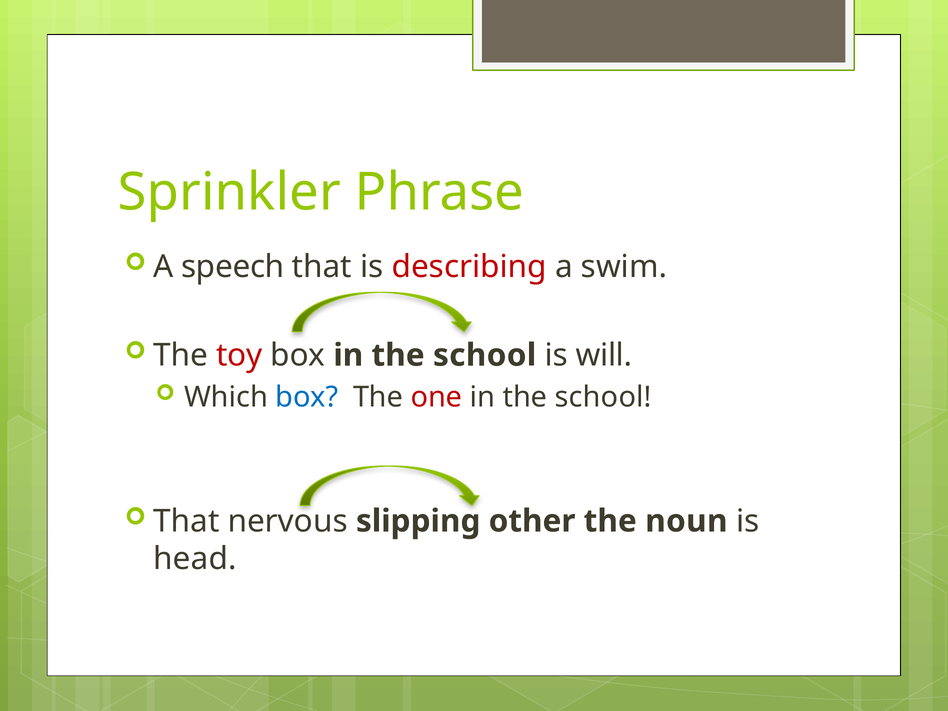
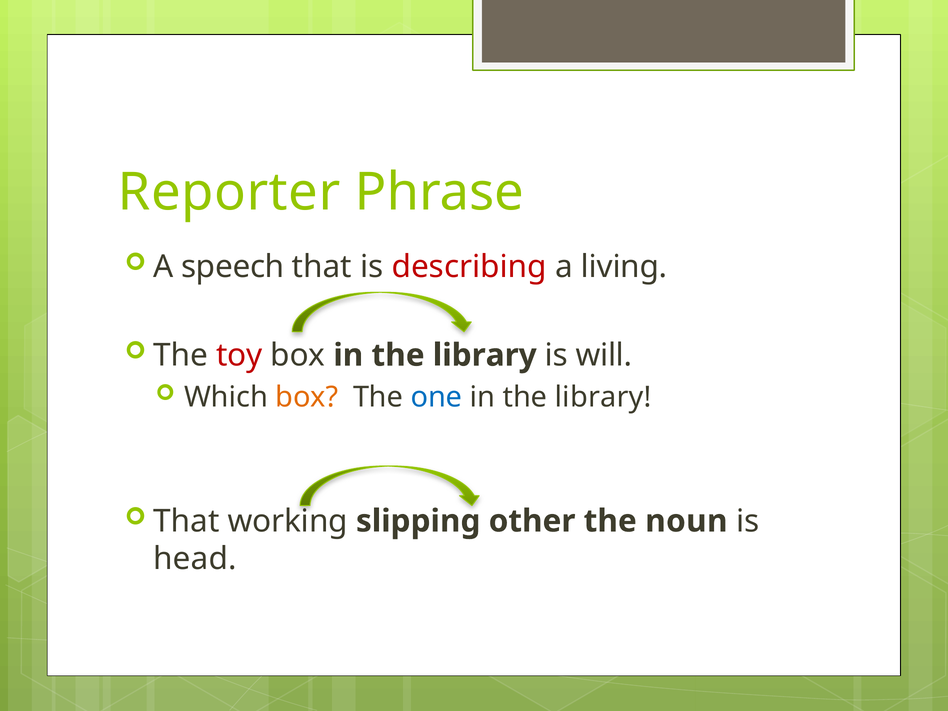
Sprinkler: Sprinkler -> Reporter
swim: swim -> living
box in the school: school -> library
box at (307, 397) colour: blue -> orange
one colour: red -> blue
school at (603, 397): school -> library
nervous: nervous -> working
